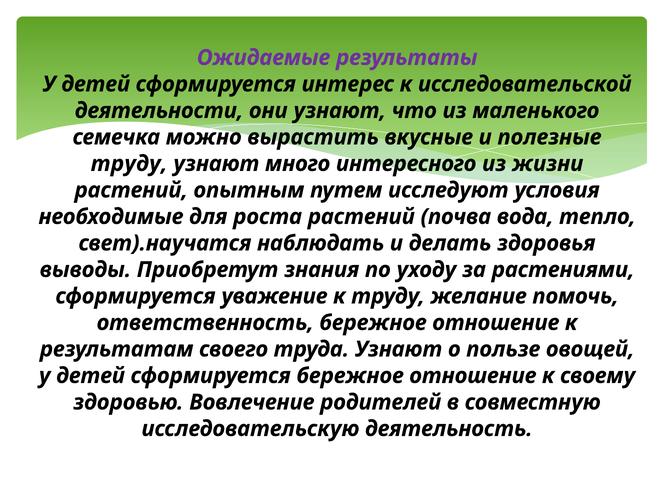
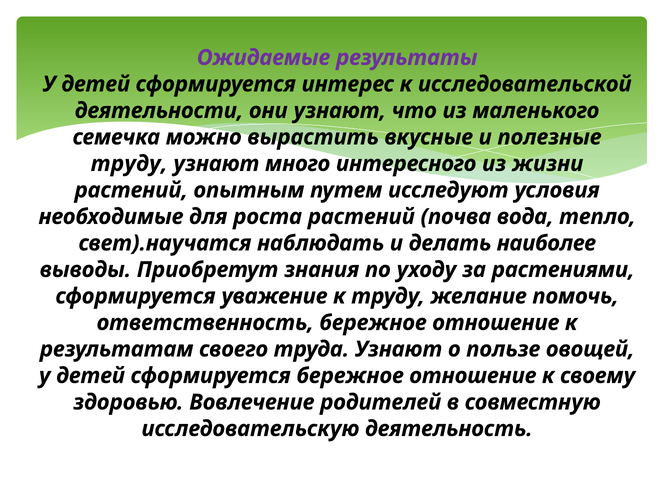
здоровья: здоровья -> наиболее
